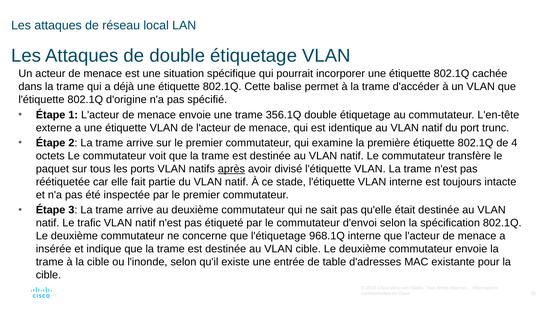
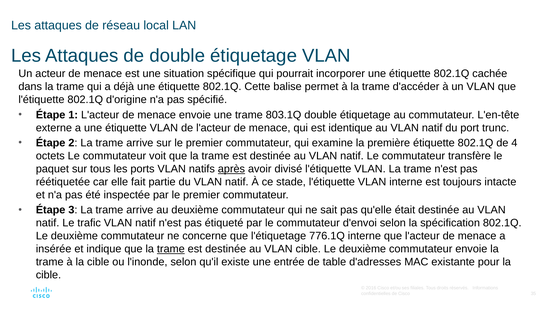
356.1Q: 356.1Q -> 803.1Q
968.1Q: 968.1Q -> 776.1Q
trame at (171, 249) underline: none -> present
